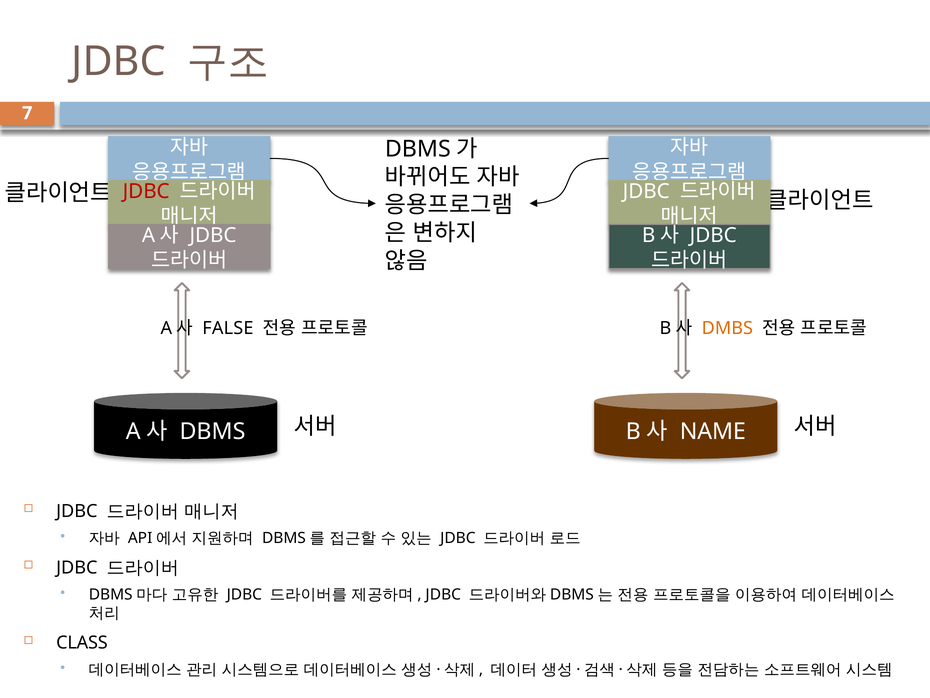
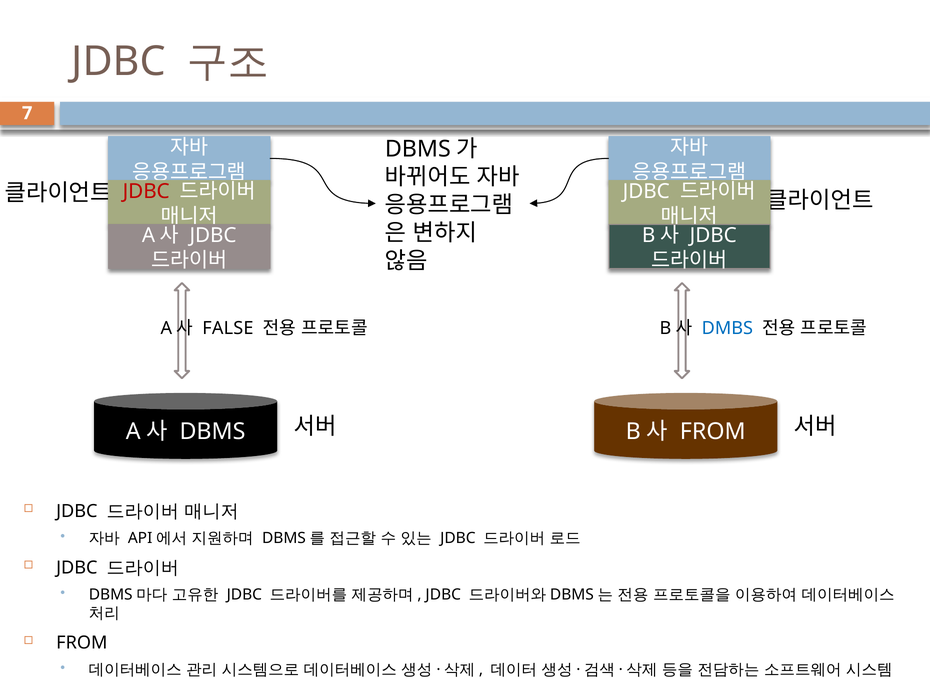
DMBS colour: orange -> blue
NAME at (713, 431): NAME -> FROM
CLASS at (82, 642): CLASS -> FROM
